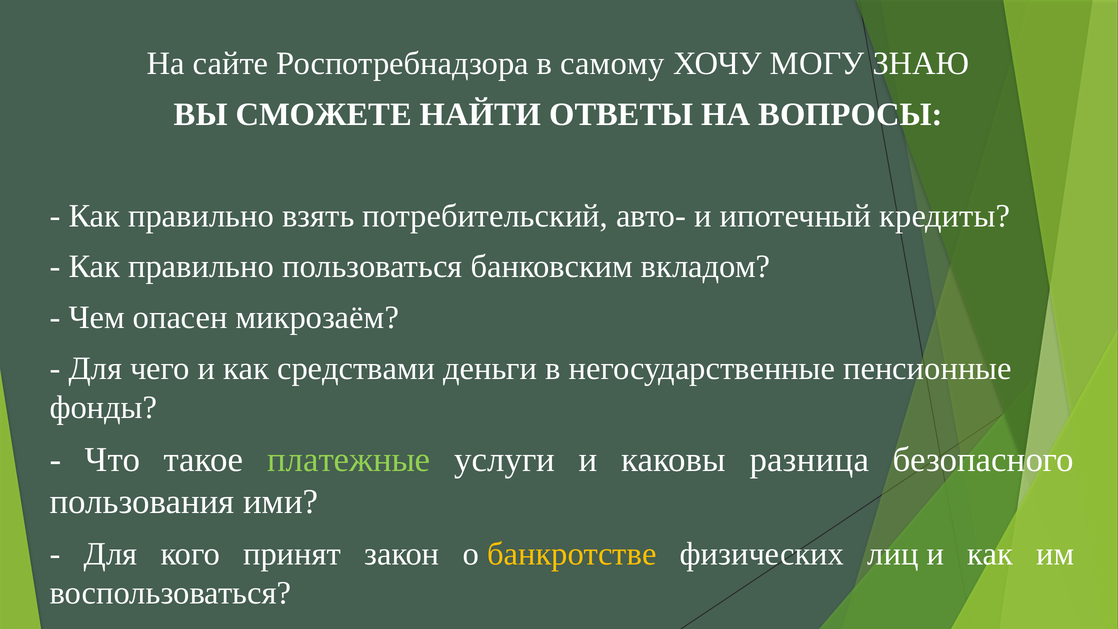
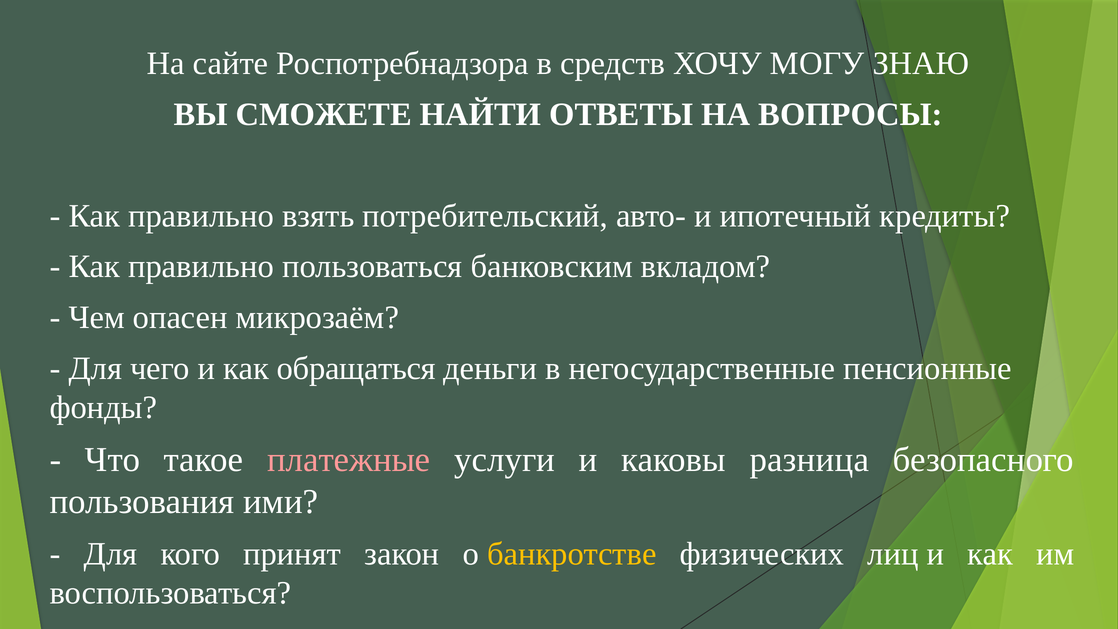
самому: самому -> средств
средствами: средствами -> обращаться
платежные colour: light green -> pink
